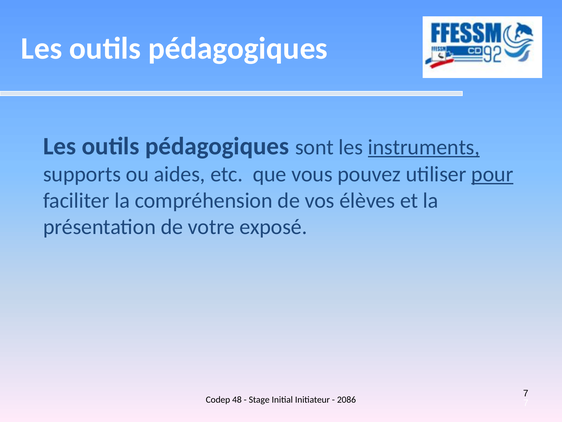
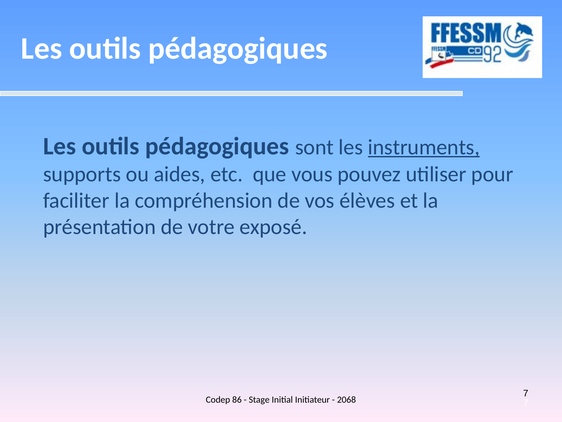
pour underline: present -> none
48: 48 -> 86
2086: 2086 -> 2068
